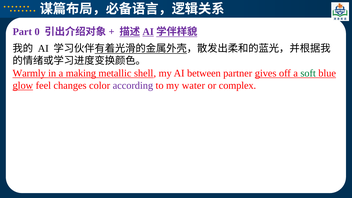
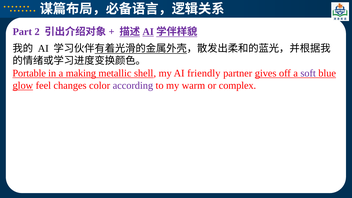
0: 0 -> 2
Warmly: Warmly -> Portable
between: between -> friendly
soft colour: green -> purple
water: water -> warm
